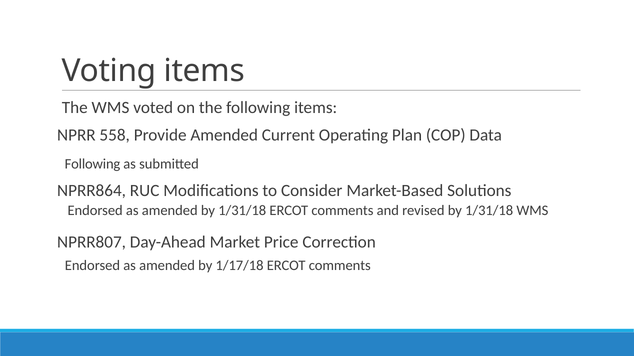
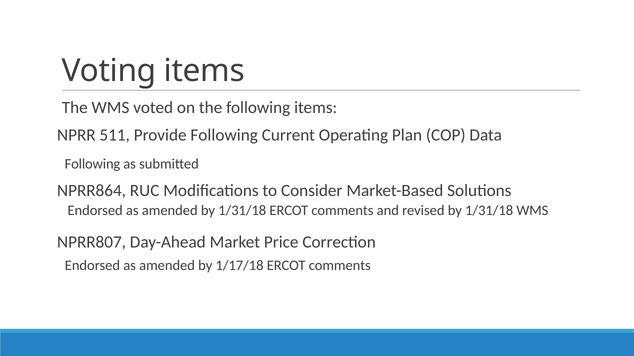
558: 558 -> 511
Provide Amended: Amended -> Following
